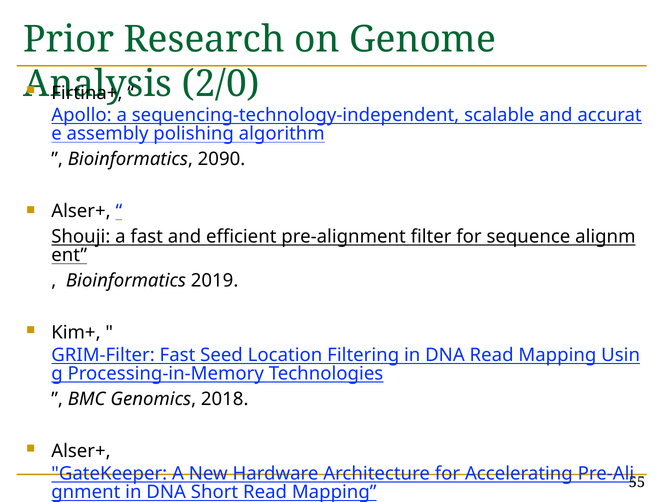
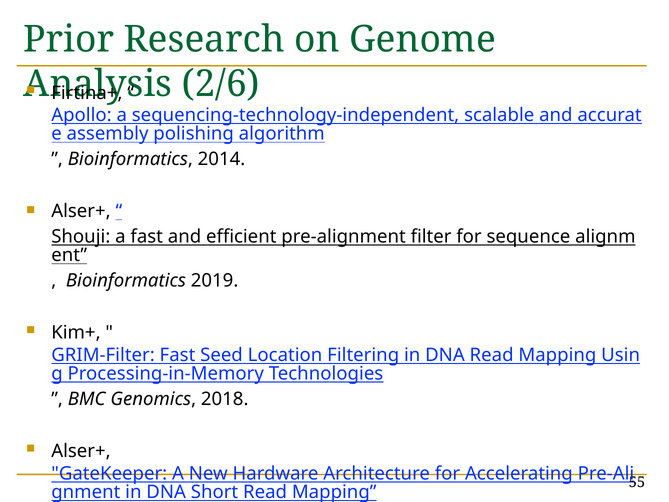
2/0: 2/0 -> 2/6
2090: 2090 -> 2014
